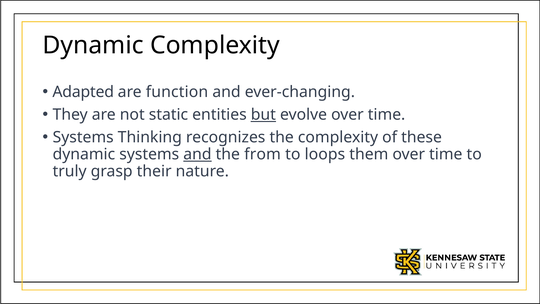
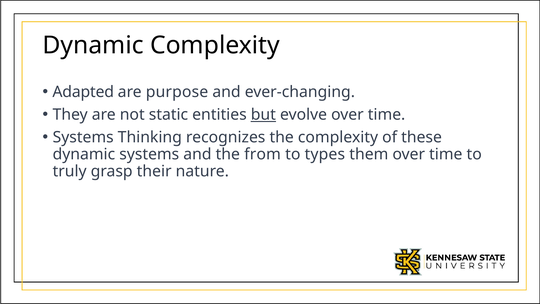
function: function -> purpose
and at (197, 154) underline: present -> none
loops: loops -> types
